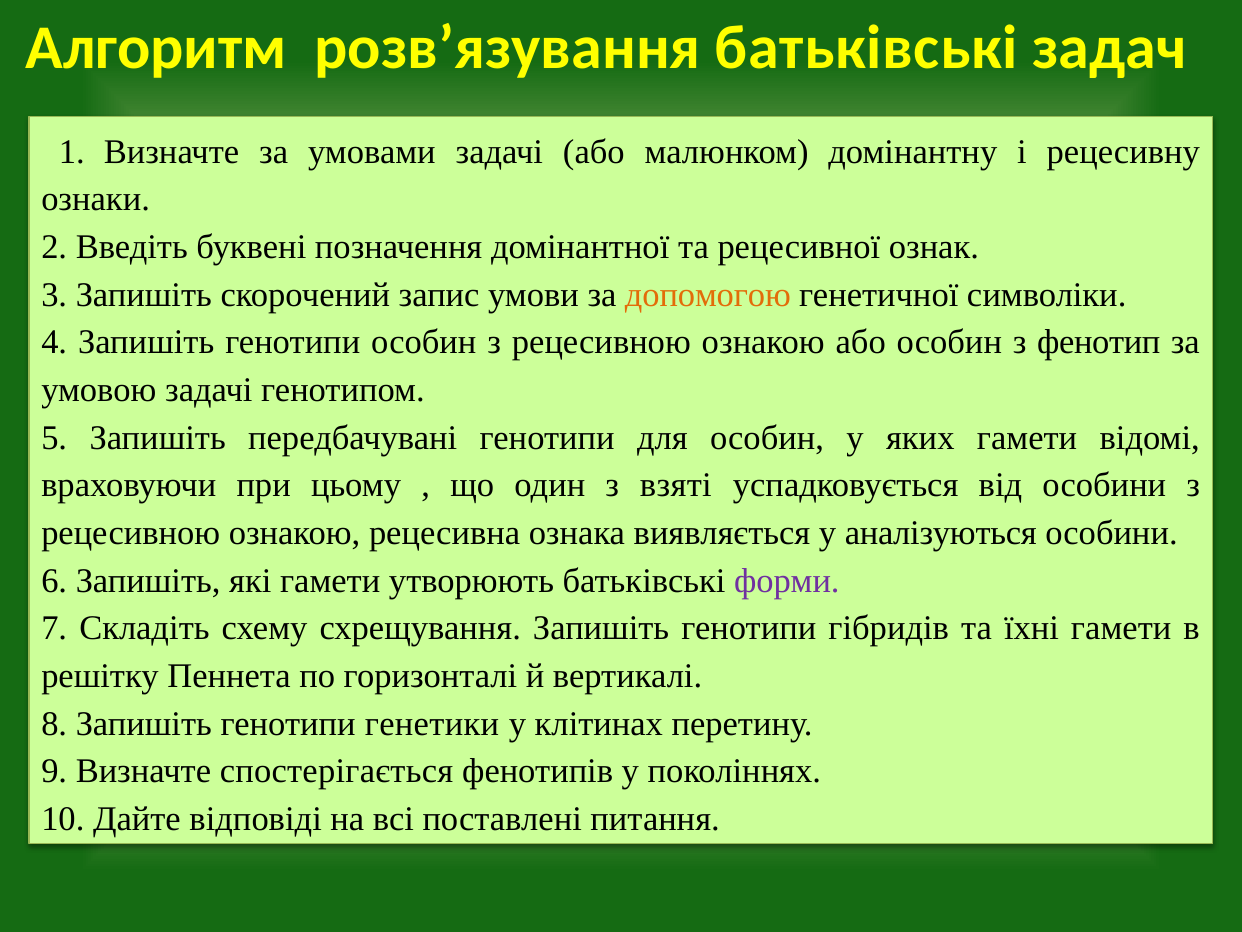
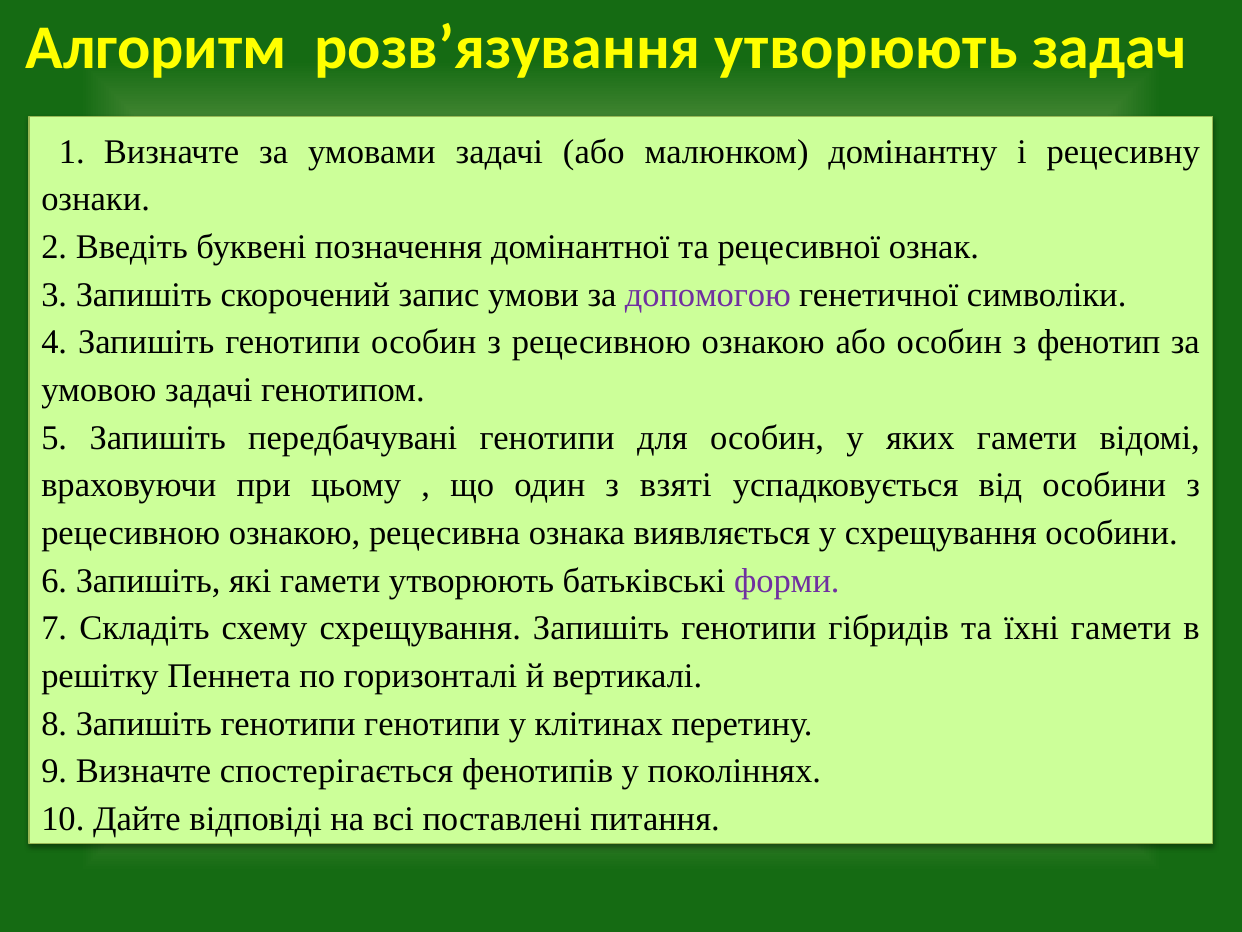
розв’язування батьківські: батьківські -> утворюють
допомогою colour: orange -> purple
у аналізуються: аналізуються -> схрещування
генотипи генетики: генетики -> генотипи
